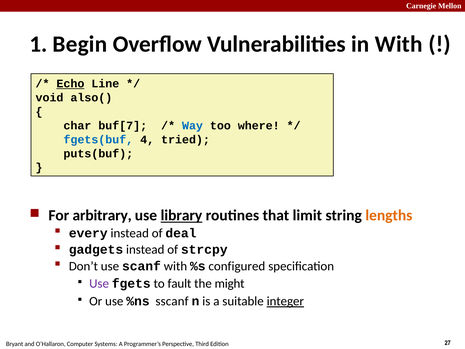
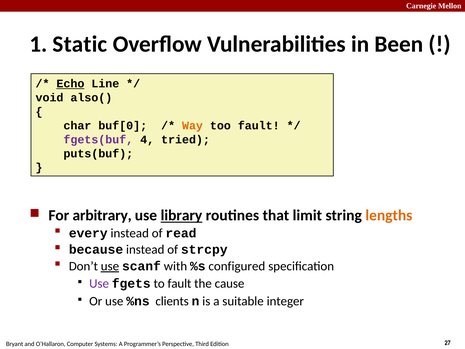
Begin: Begin -> Static
in With: With -> Been
buf[7: buf[7 -> buf[0
Way colour: blue -> orange
too where: where -> fault
fgets(buf colour: blue -> purple
deal: deal -> read
gadgets: gadgets -> because
use at (110, 266) underline: none -> present
might: might -> cause
sscanf: sscanf -> clients
integer underline: present -> none
